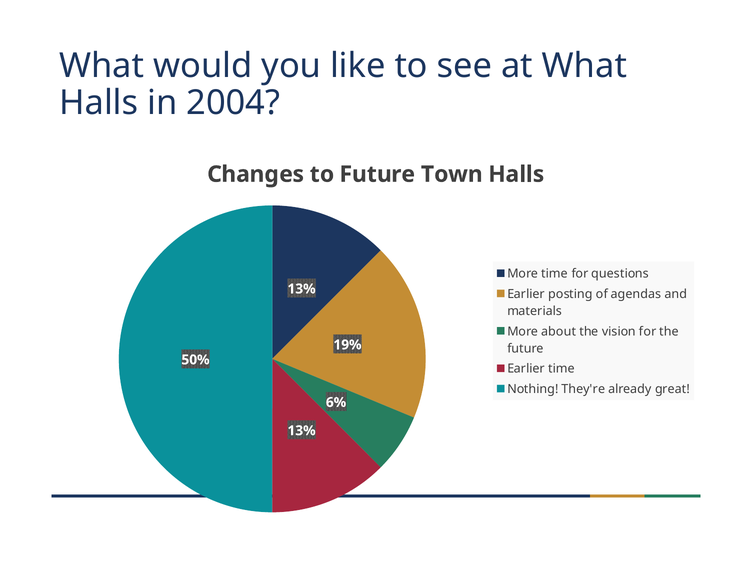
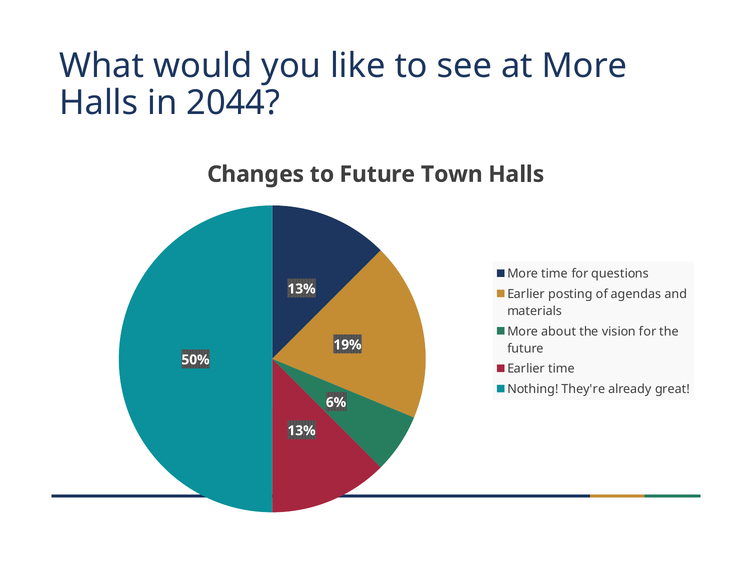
at What: What -> More
2004: 2004 -> 2044
